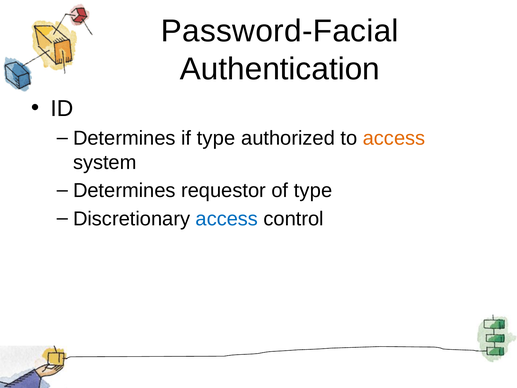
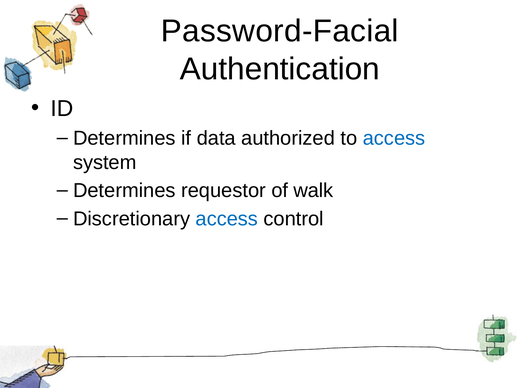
if type: type -> data
access at (394, 138) colour: orange -> blue
of type: type -> walk
